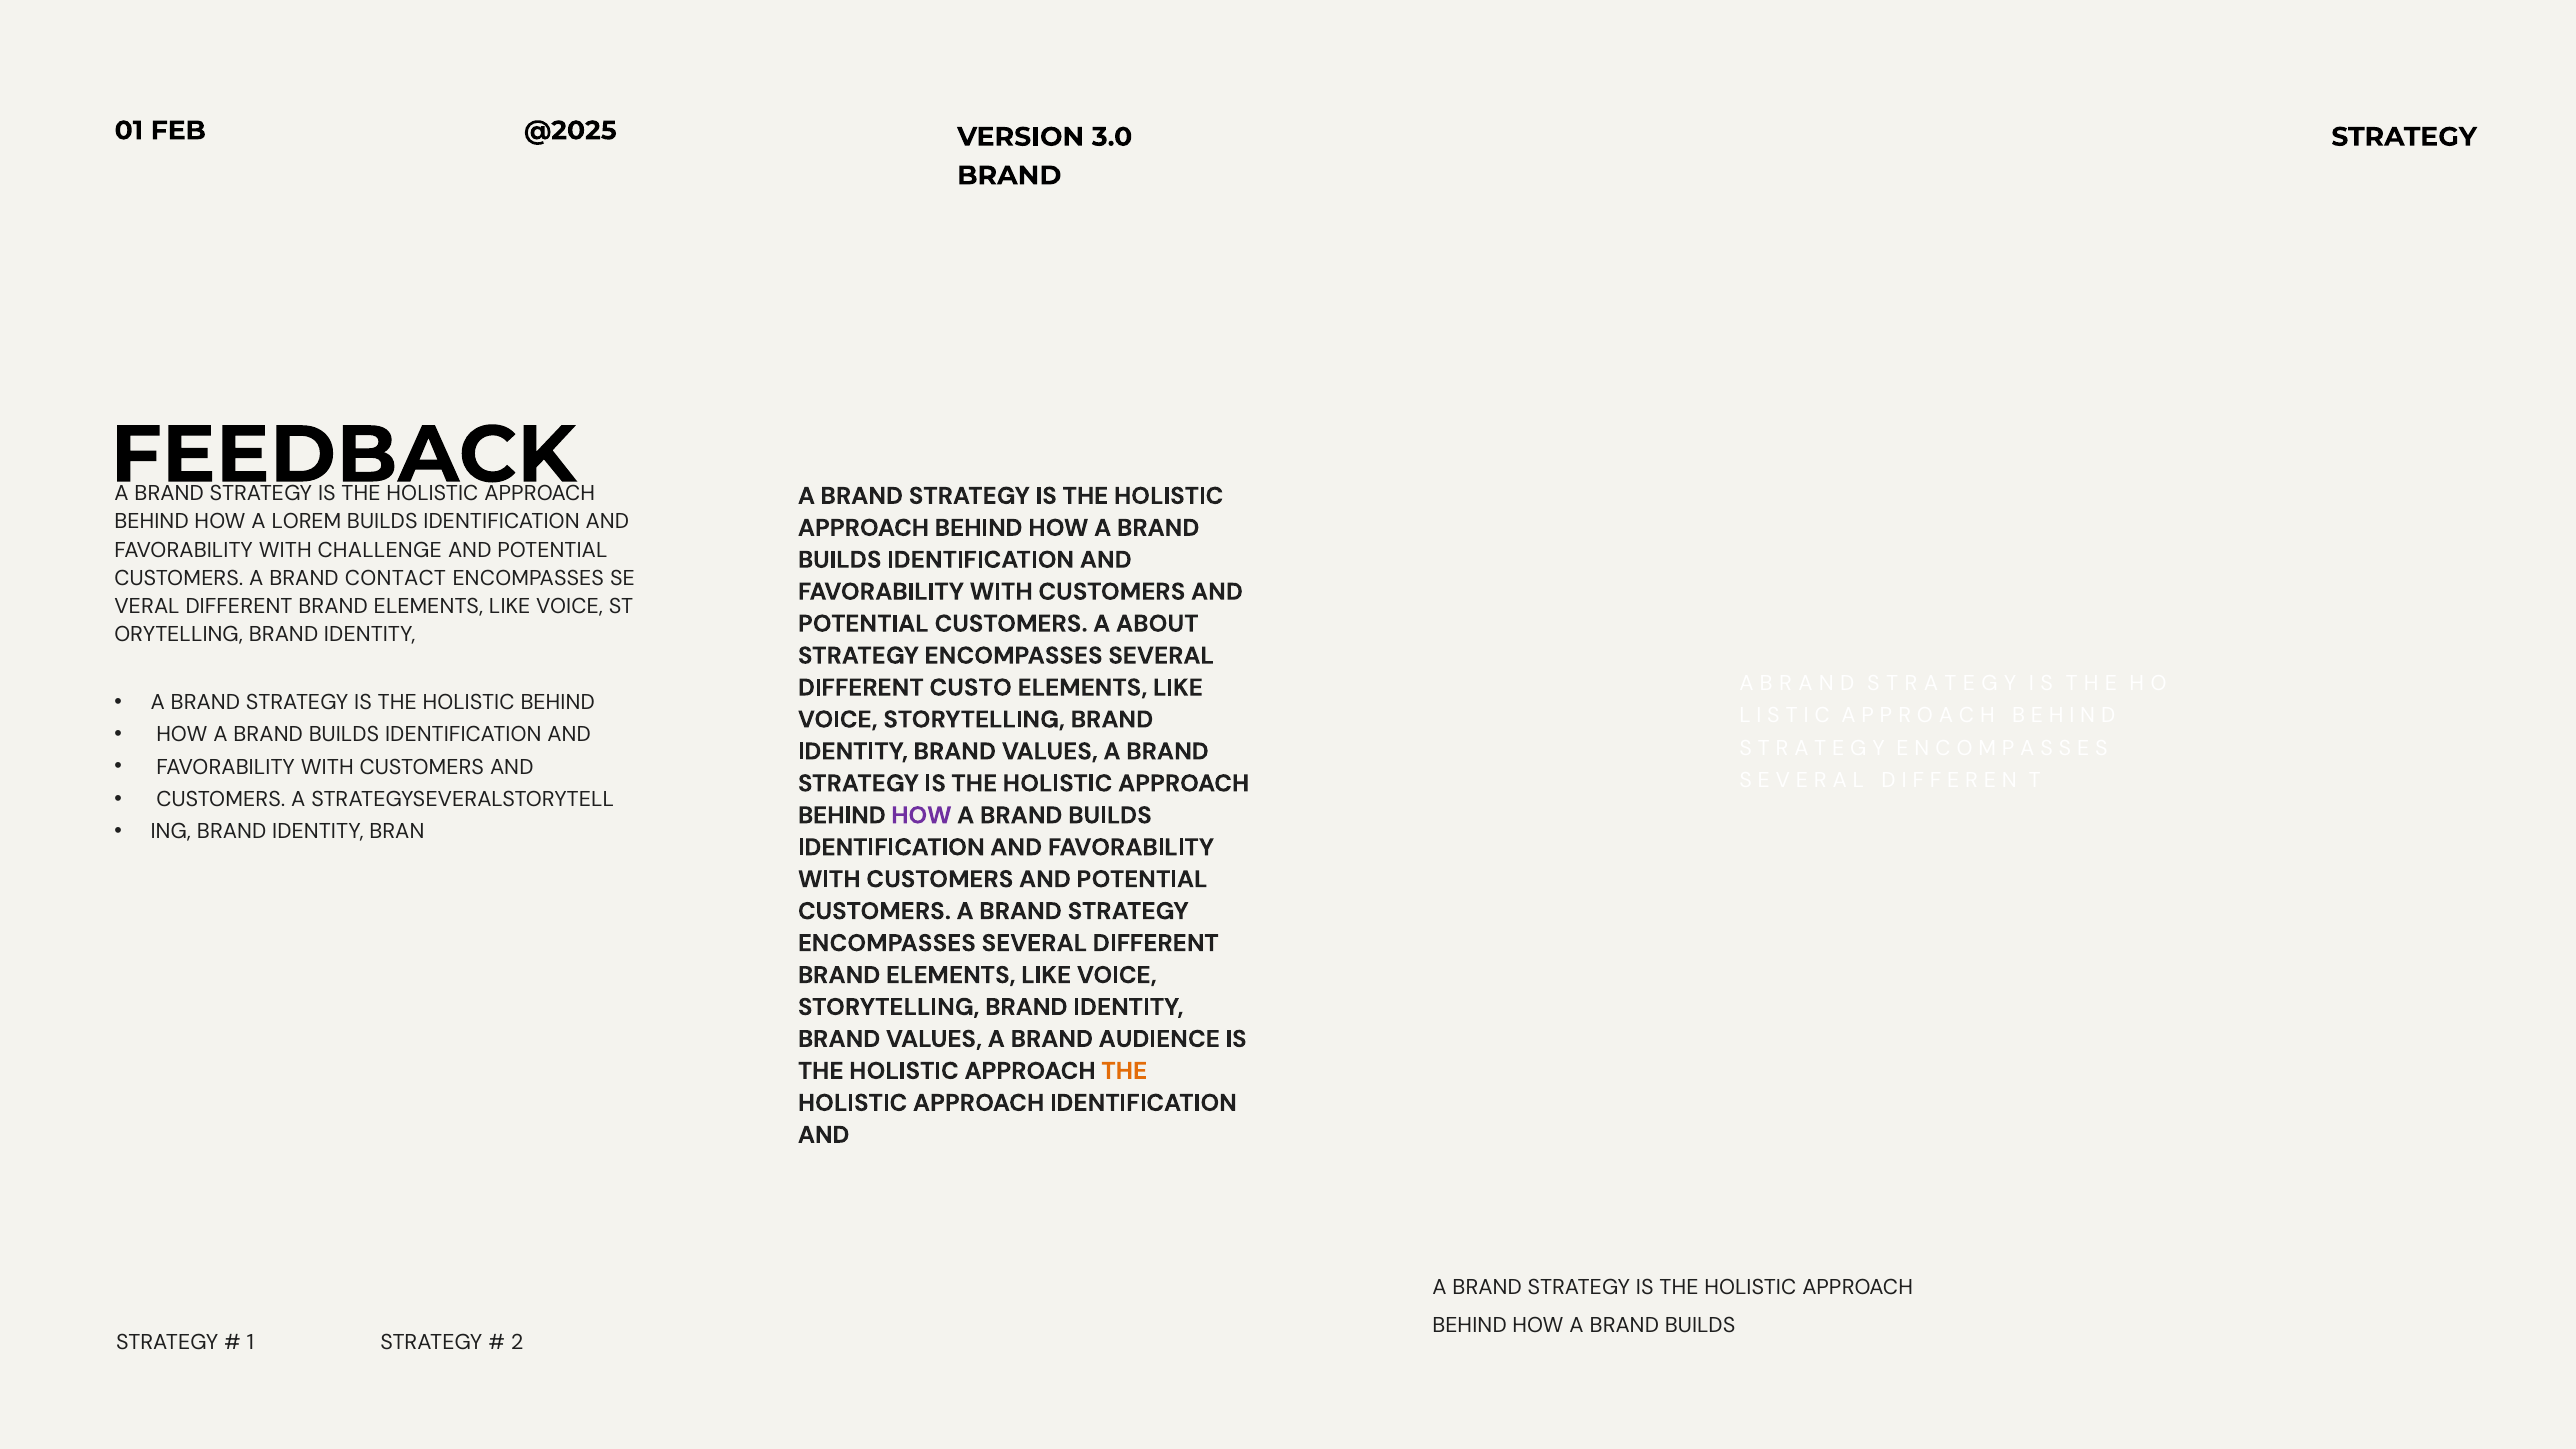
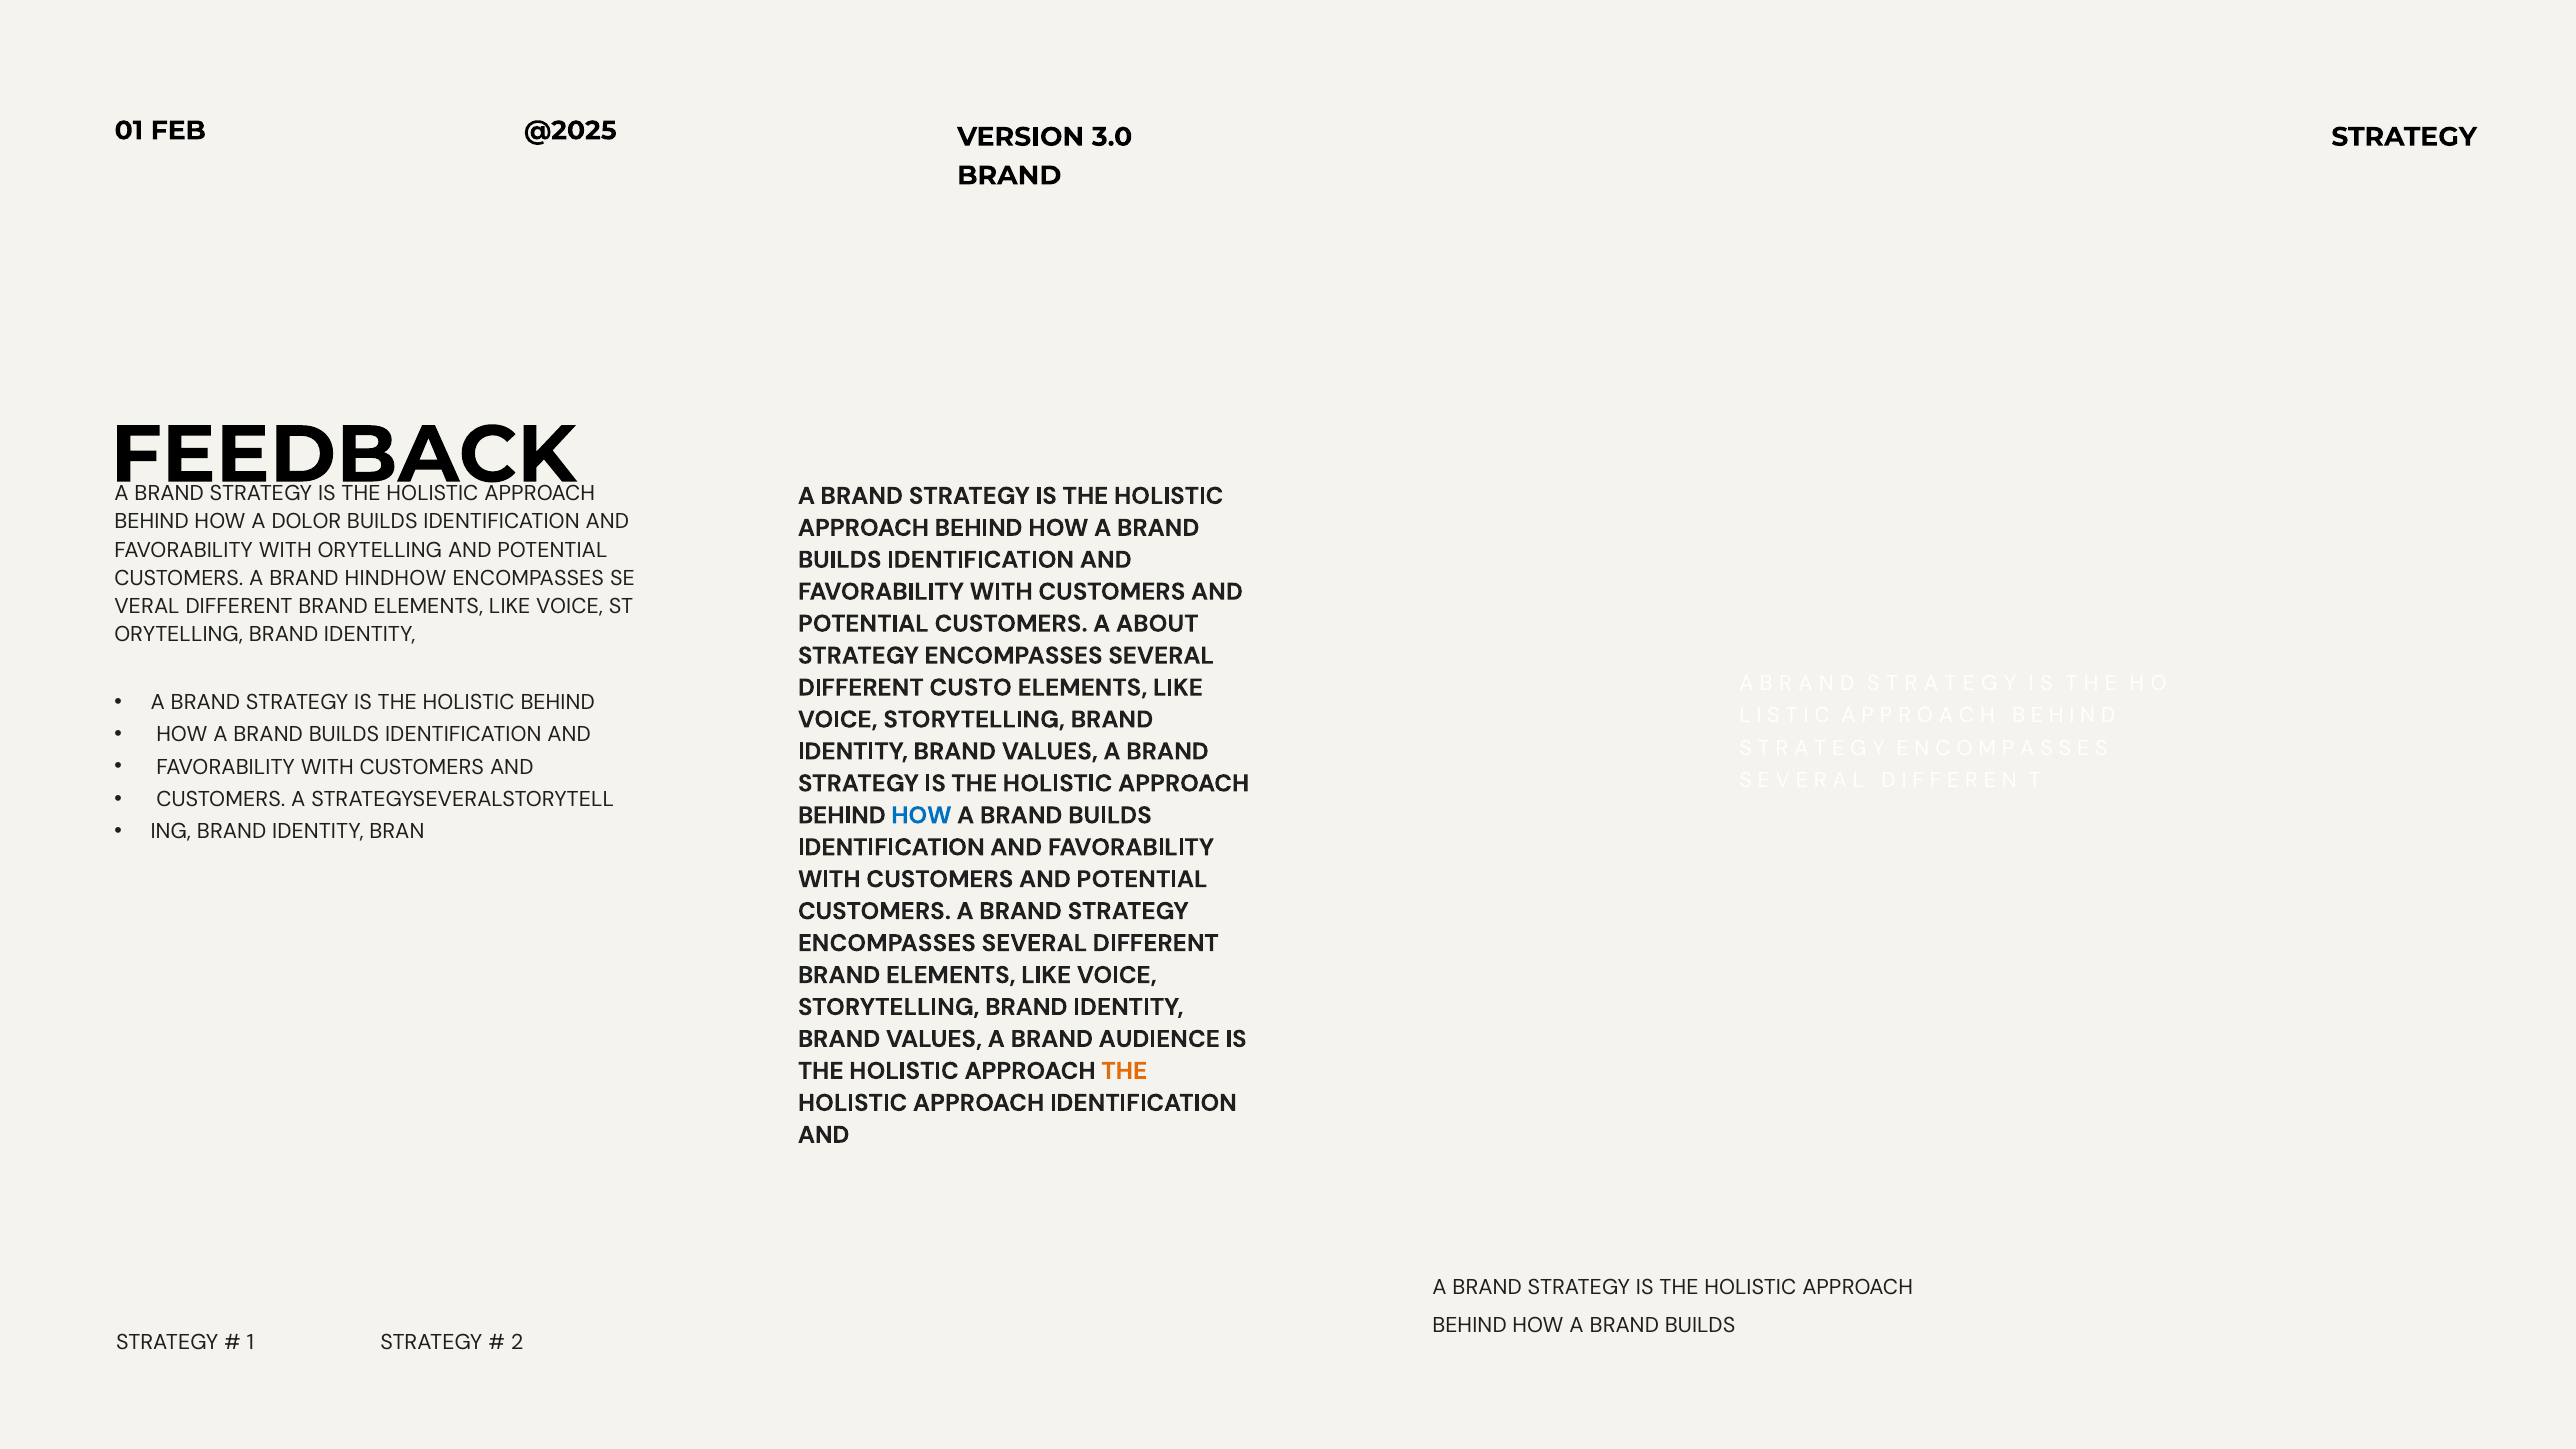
LOREM: LOREM -> DOLOR
WITH CHALLENGE: CHALLENGE -> ORYTELLING
CONTACT: CONTACT -> HINDHOW
HOW at (922, 815) colour: purple -> blue
